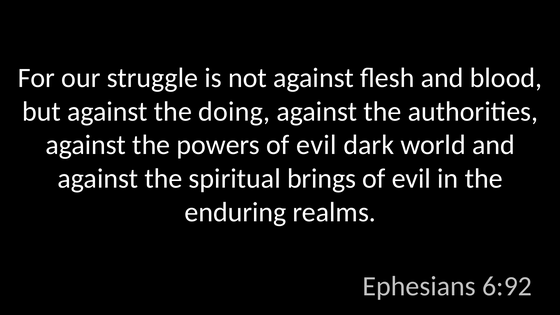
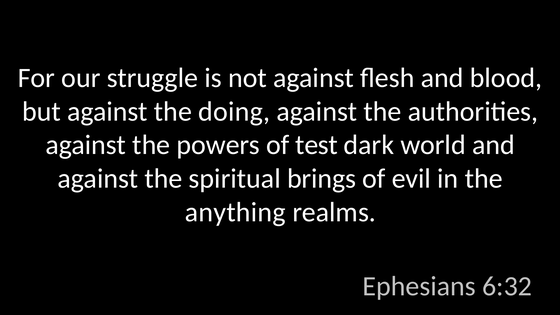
powers of evil: evil -> test
enduring: enduring -> anything
6:92: 6:92 -> 6:32
